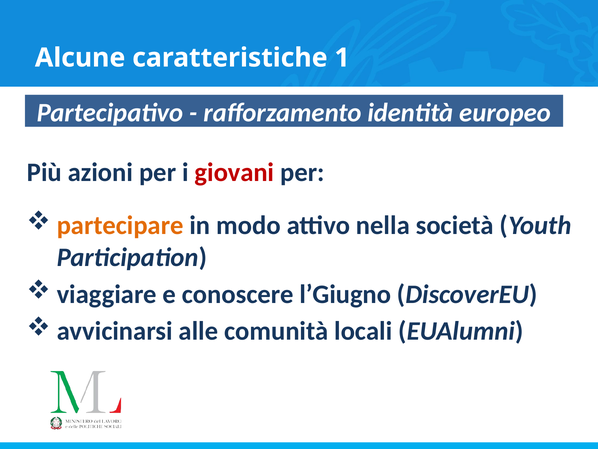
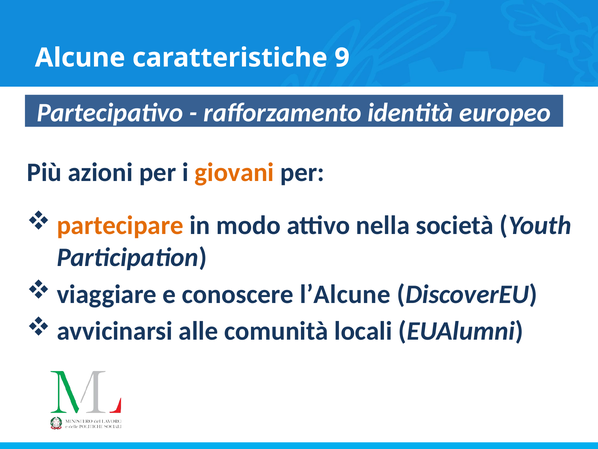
1: 1 -> 9
giovani colour: red -> orange
l’Giugno: l’Giugno -> l’Alcune
